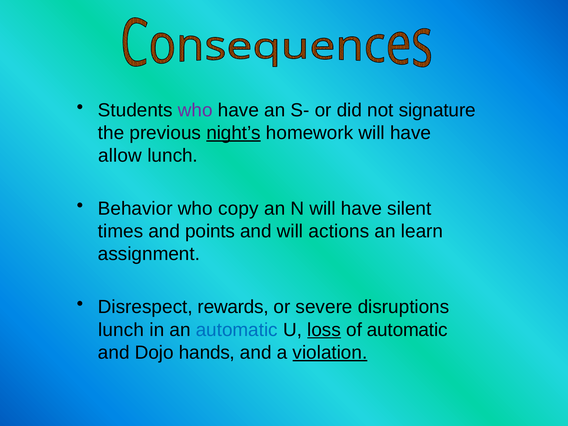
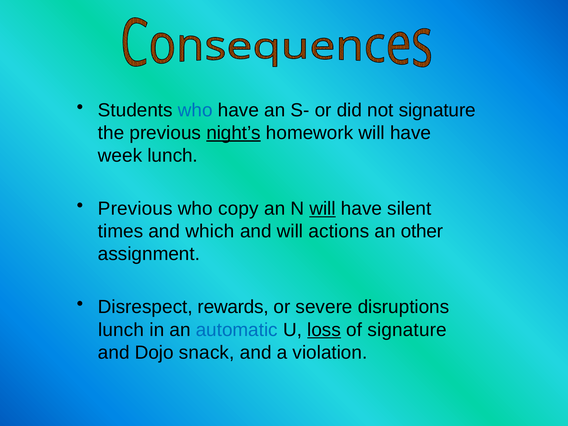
who at (195, 110) colour: purple -> blue
allow: allow -> week
Behavior at (135, 209): Behavior -> Previous
will at (323, 209) underline: none -> present
points: points -> which
learn: learn -> other
of automatic: automatic -> signature
hands: hands -> snack
violation underline: present -> none
